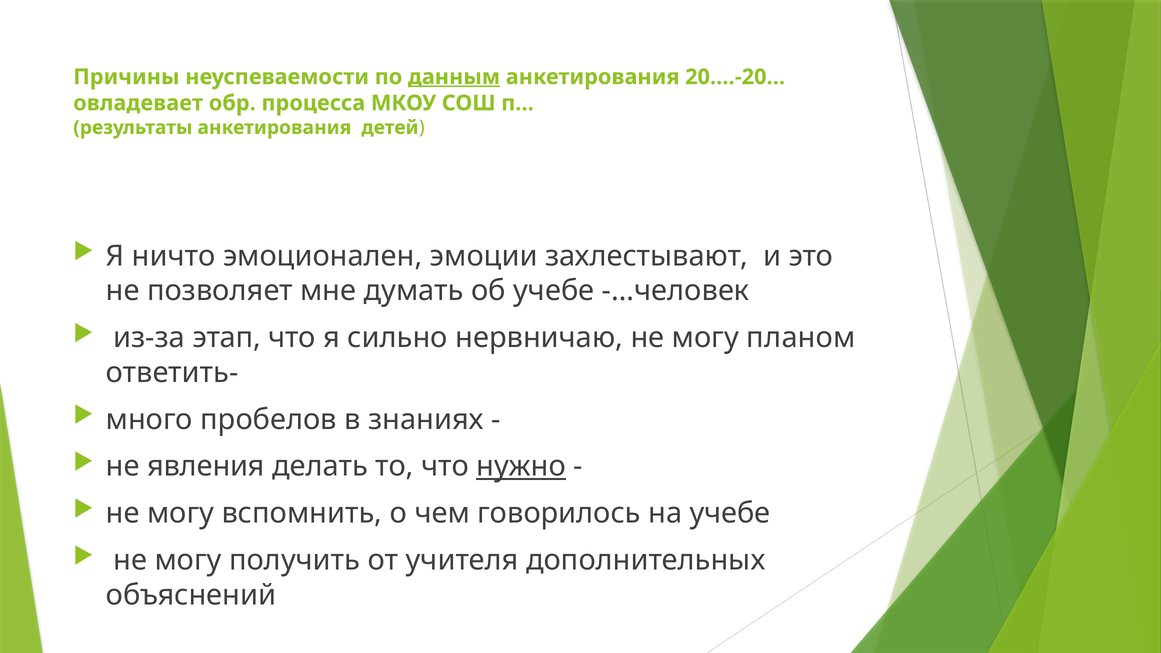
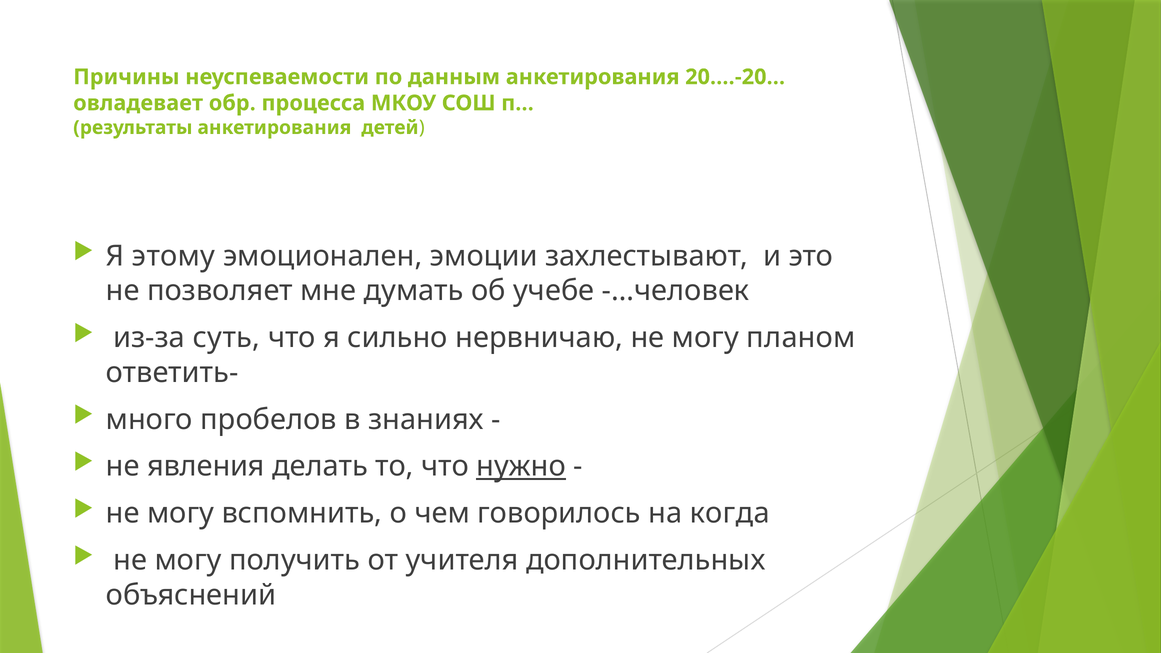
данным underline: present -> none
ничто: ничто -> этому
этап: этап -> суть
на учебе: учебе -> когда
